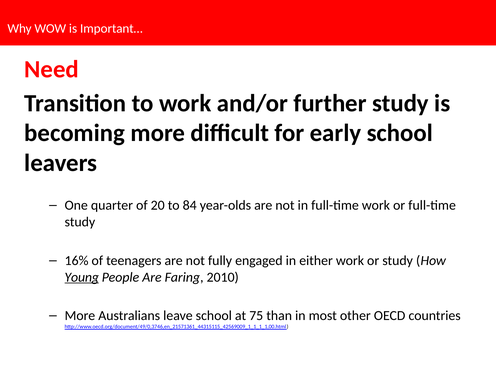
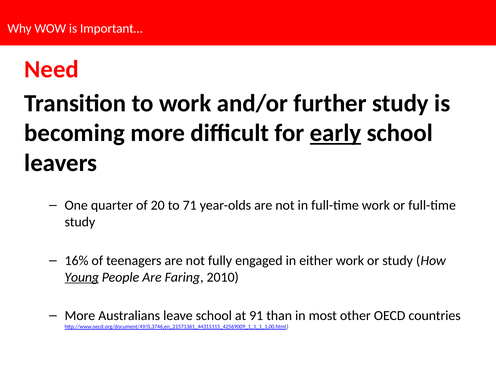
early underline: none -> present
84: 84 -> 71
75: 75 -> 91
